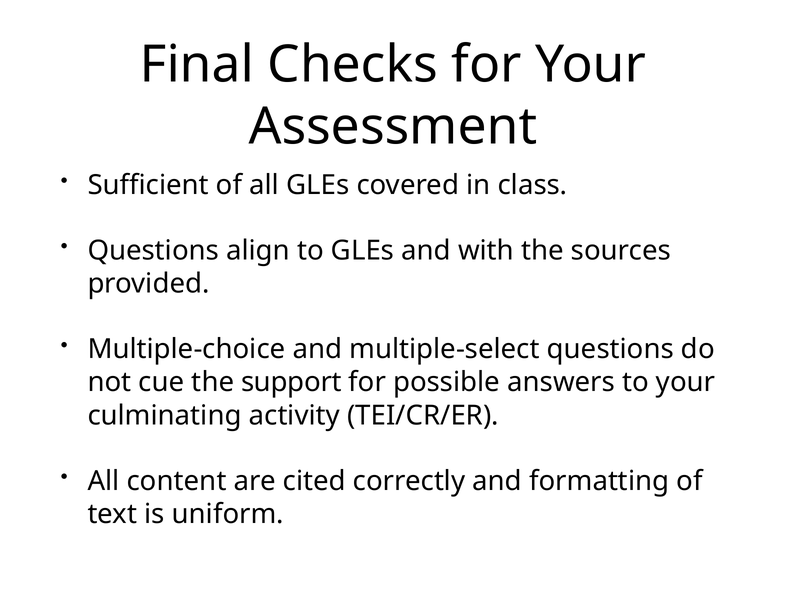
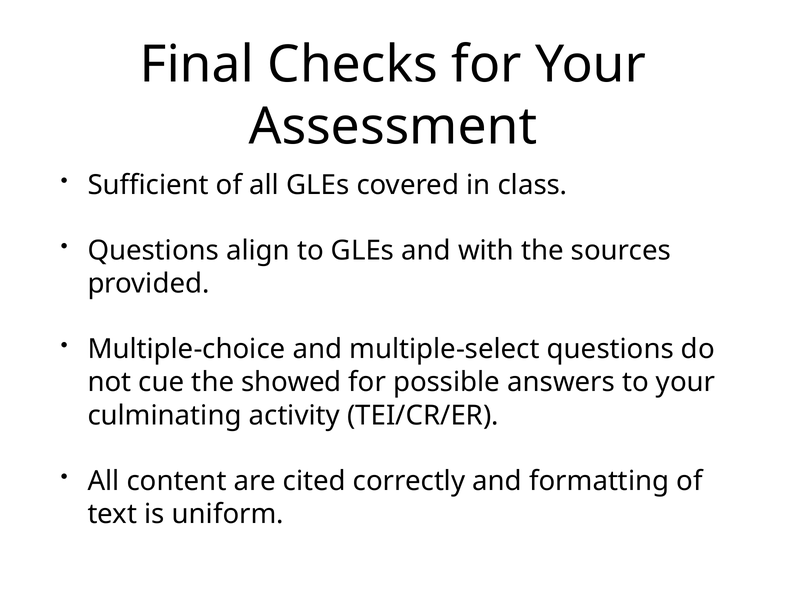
support: support -> showed
